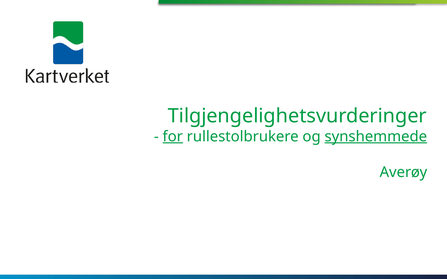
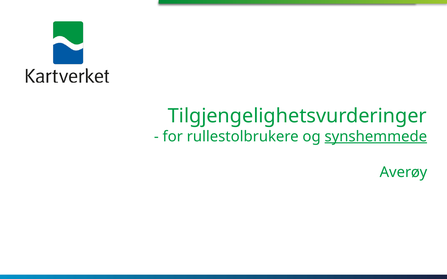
for underline: present -> none
